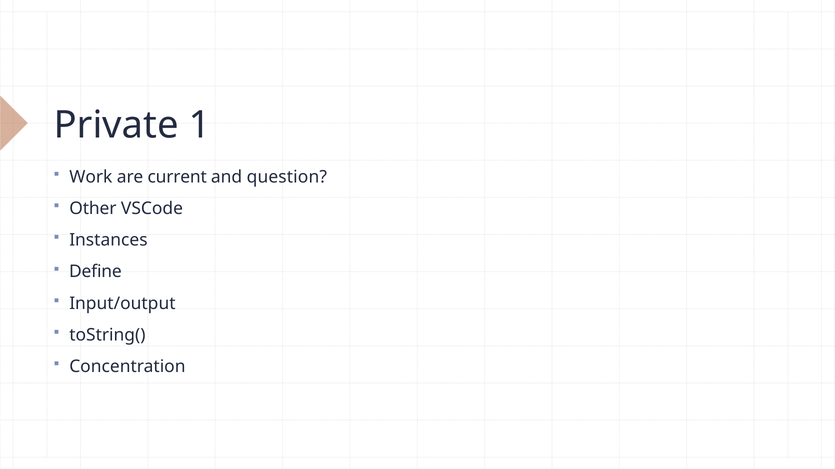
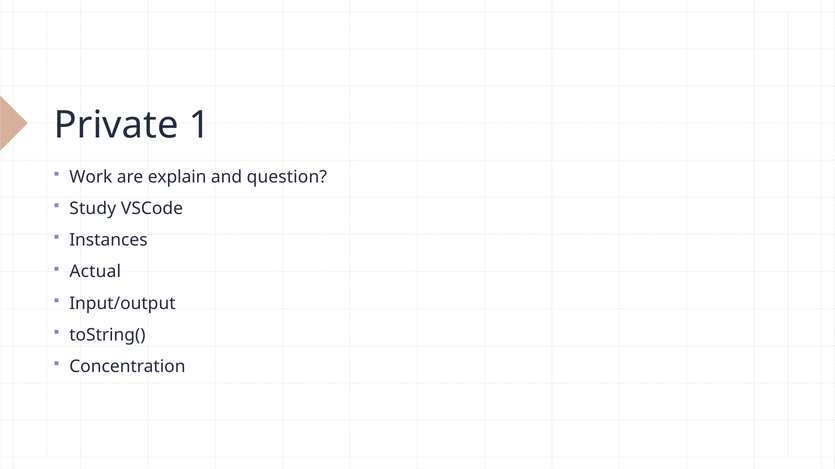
current: current -> explain
Other: Other -> Study
Define: Define -> Actual
